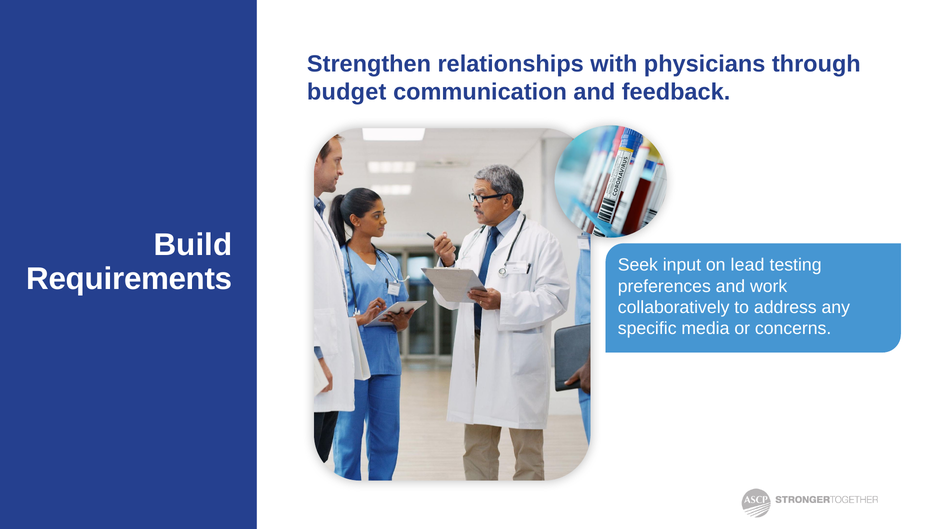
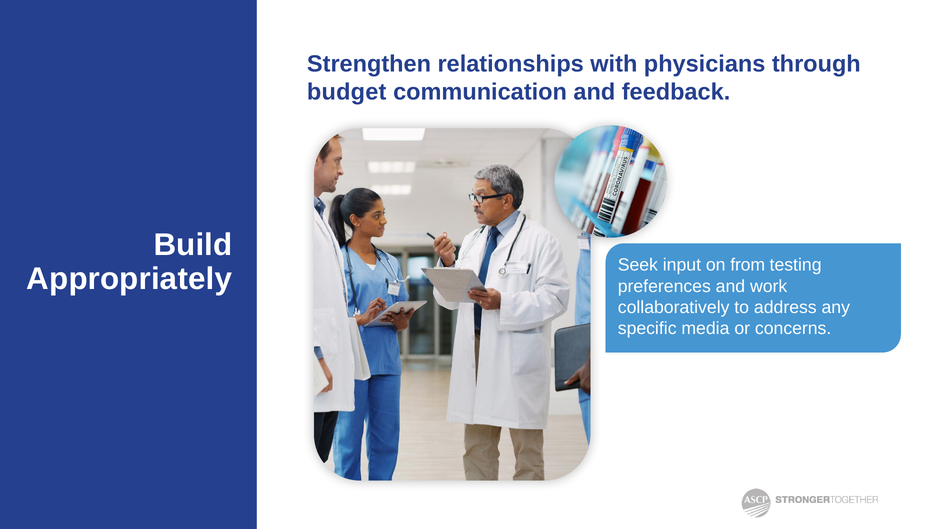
lead: lead -> from
Requirements: Requirements -> Appropriately
